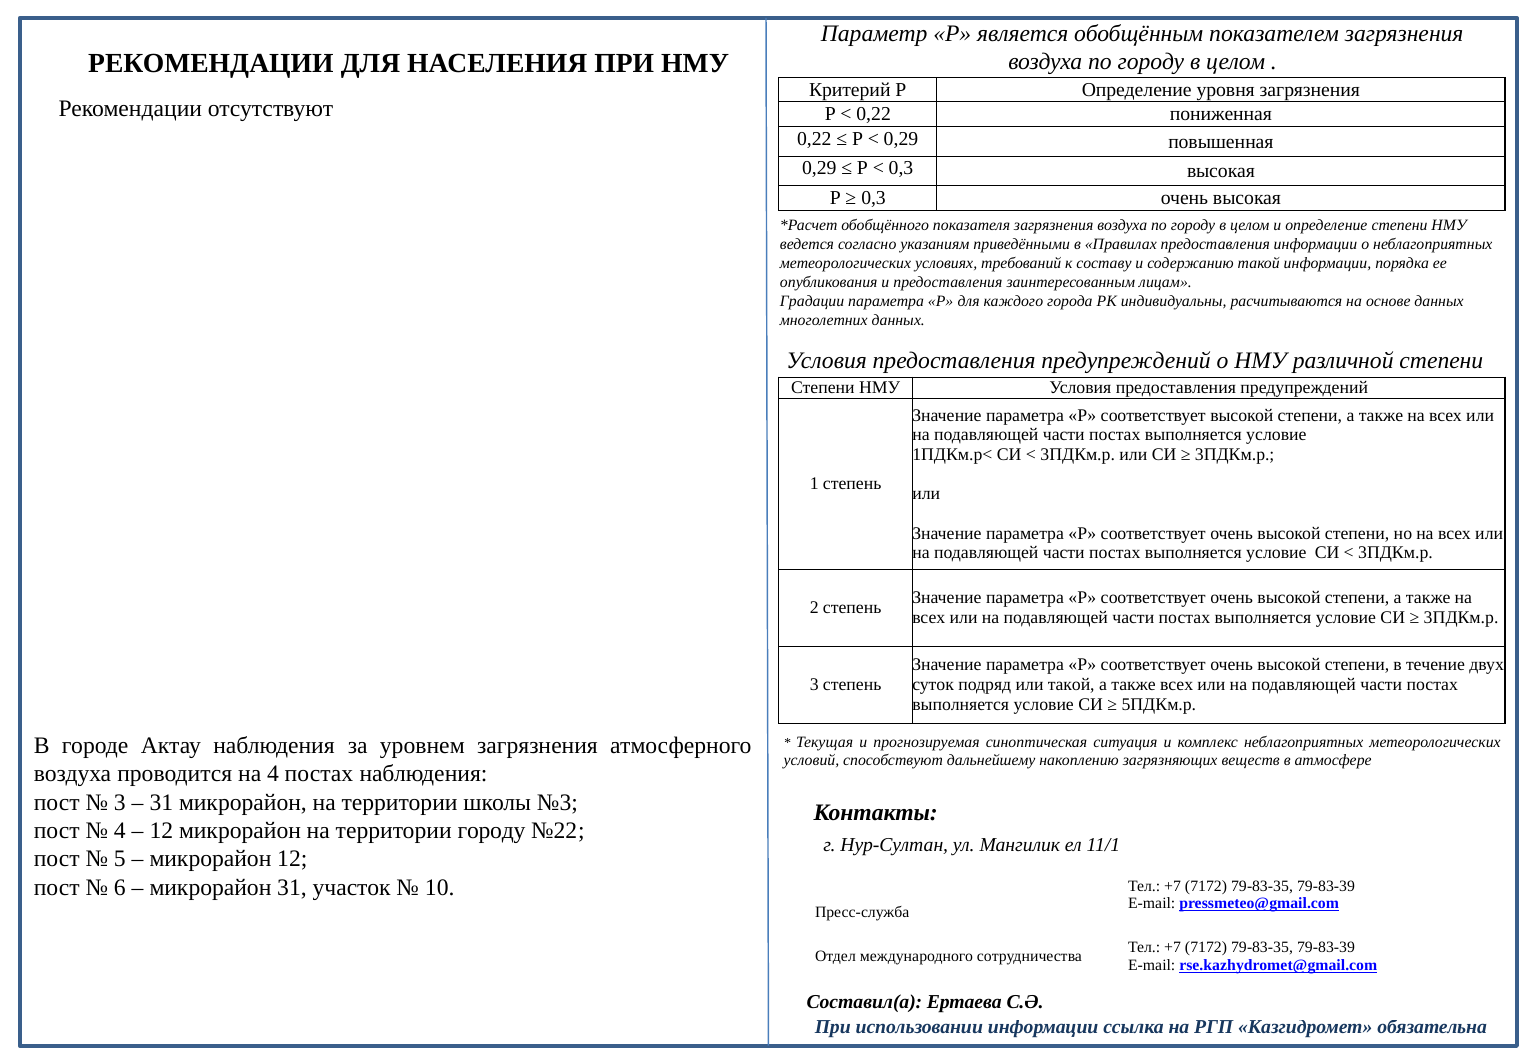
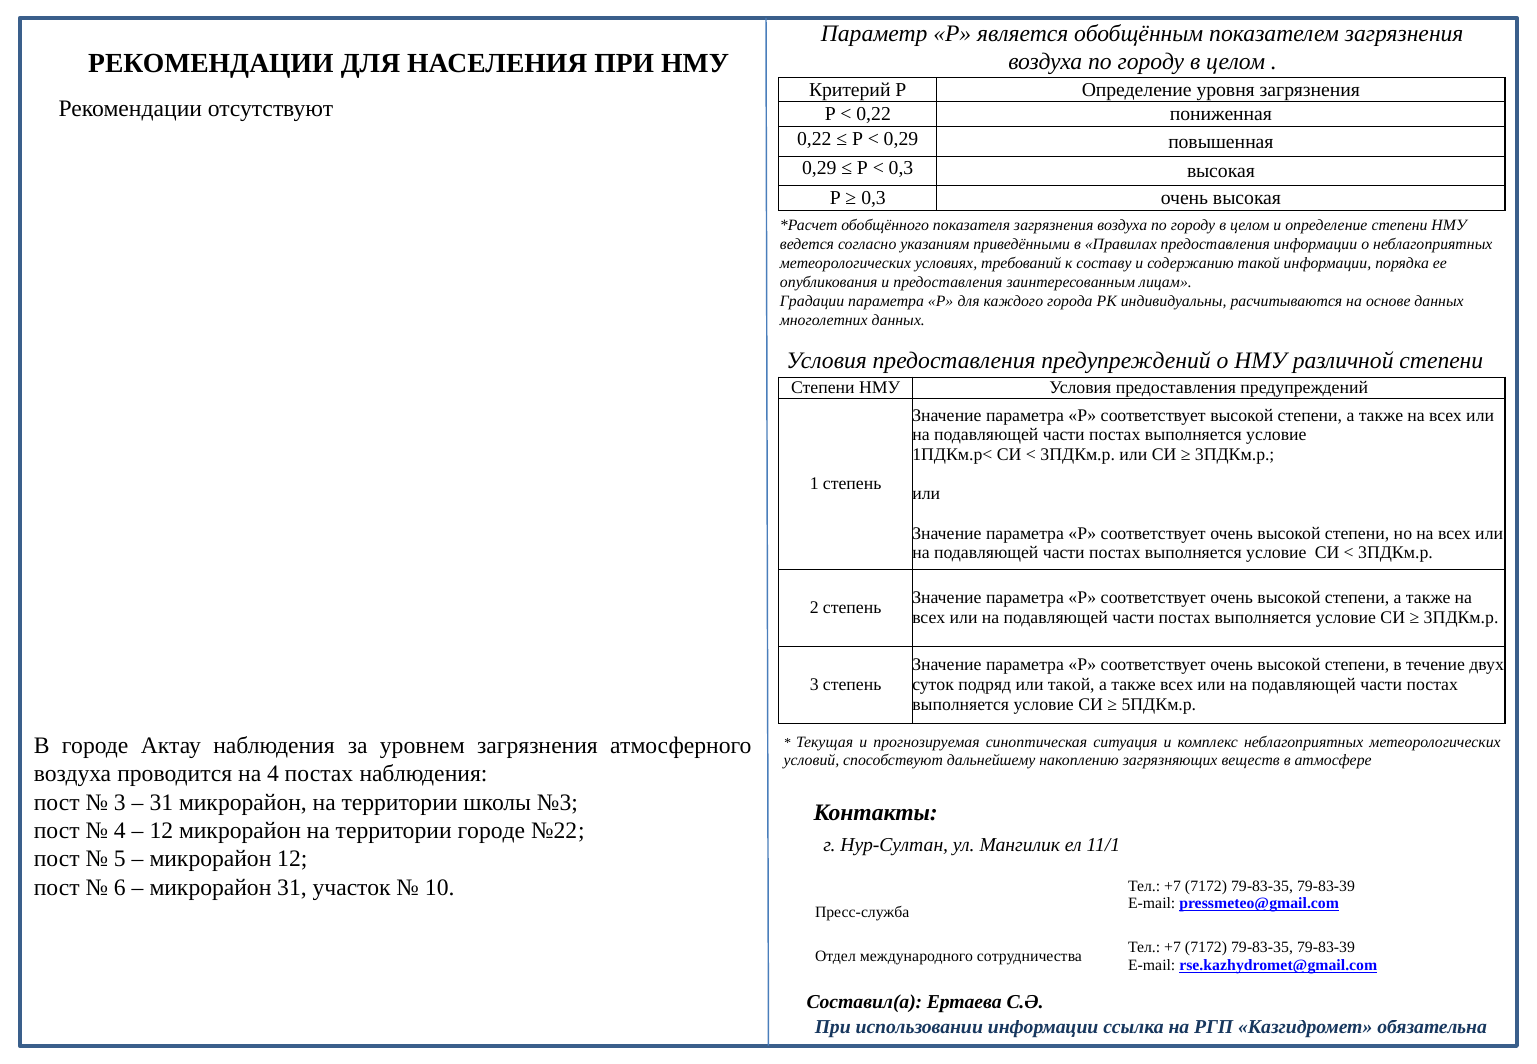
территории городу: городу -> городе
